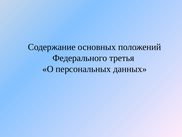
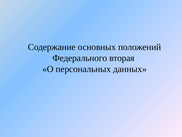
третья: третья -> вторая
